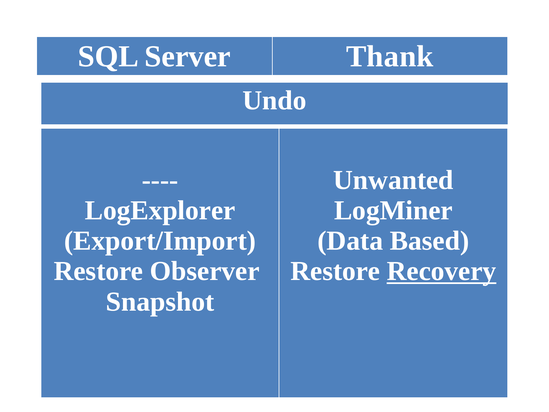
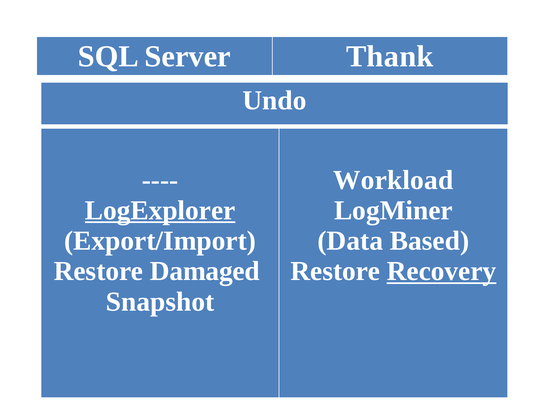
Unwanted: Unwanted -> Workload
LogExplorer underline: none -> present
Observer: Observer -> Damaged
